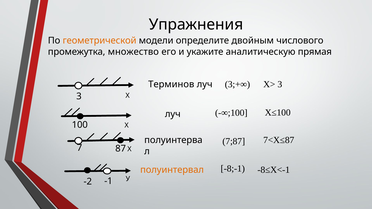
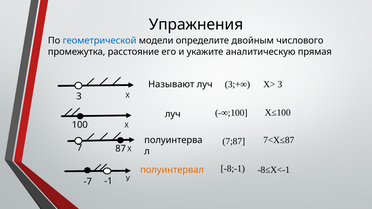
геометрической colour: orange -> blue
множество: множество -> расстояние
Терминов: Терминов -> Называют
-2: -2 -> -7
